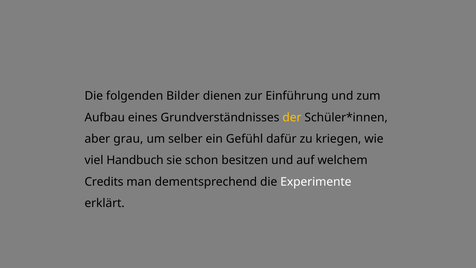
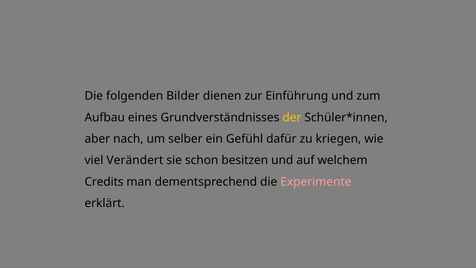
grau: grau -> nach
Handbuch: Handbuch -> Verändert
Experimente colour: white -> pink
